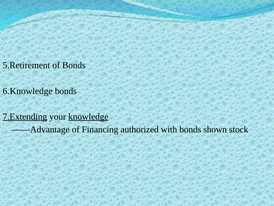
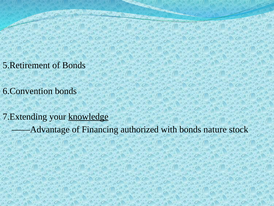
6.Knowledge: 6.Knowledge -> 6.Convention
7.Extending underline: present -> none
shown: shown -> nature
